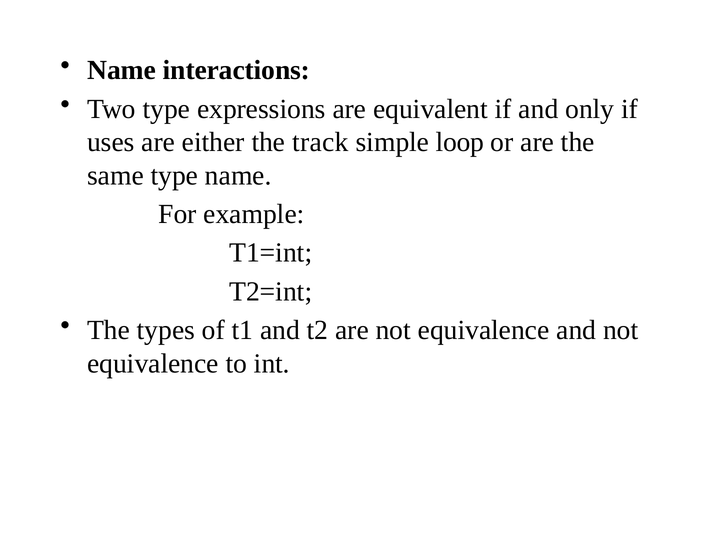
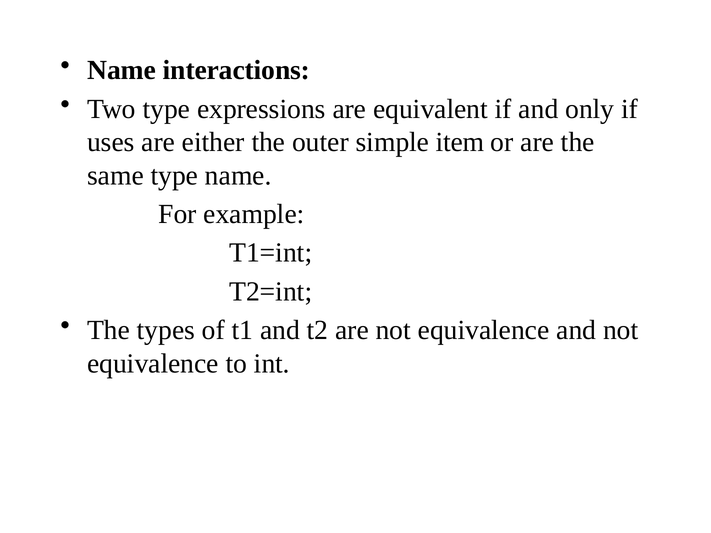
track: track -> outer
loop: loop -> item
